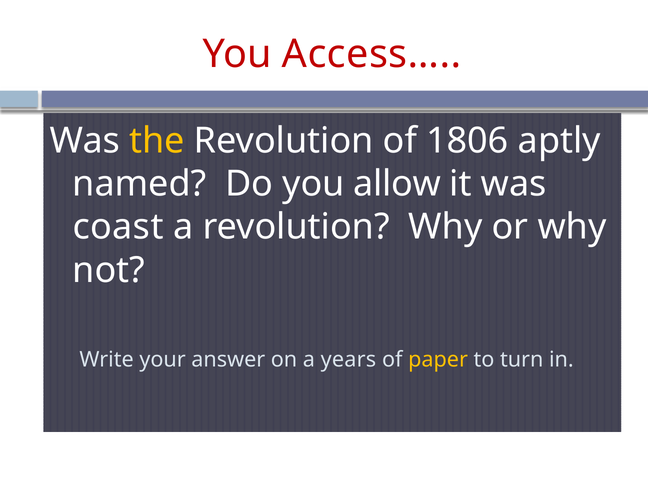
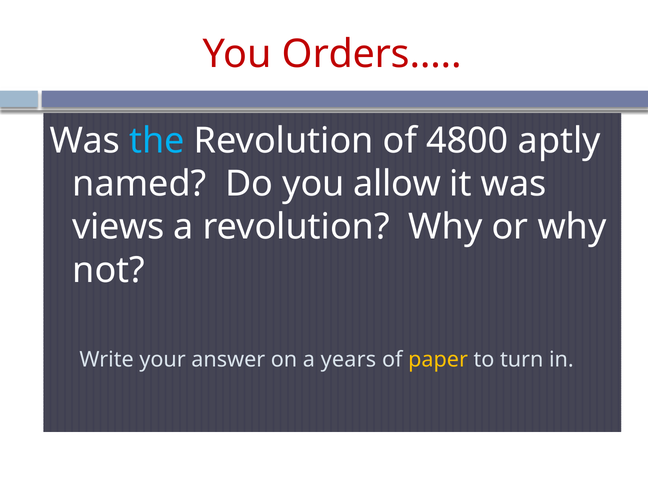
Access…: Access… -> Orders…
the colour: yellow -> light blue
1806: 1806 -> 4800
coast: coast -> views
